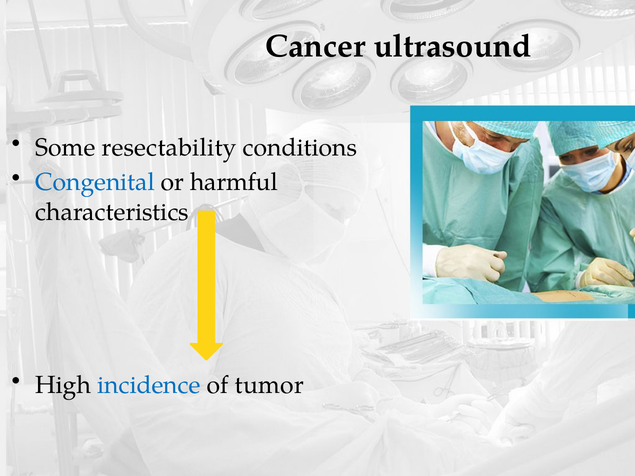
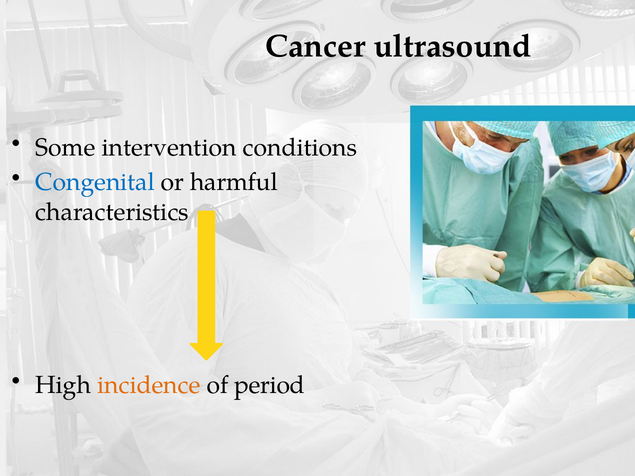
resectability: resectability -> intervention
incidence colour: blue -> orange
tumor: tumor -> period
